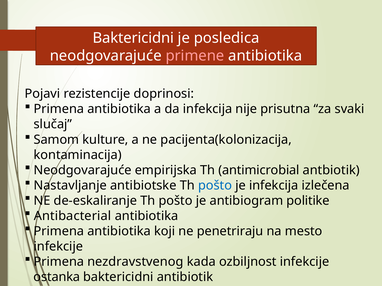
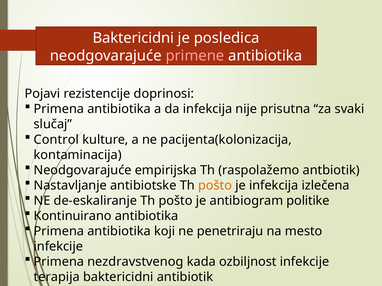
Samom: Samom -> Control
antimicrobial: antimicrobial -> raspolažemo
pošto at (215, 186) colour: blue -> orange
Antibacterial: Antibacterial -> Kontinuirano
ostanka: ostanka -> terapija
